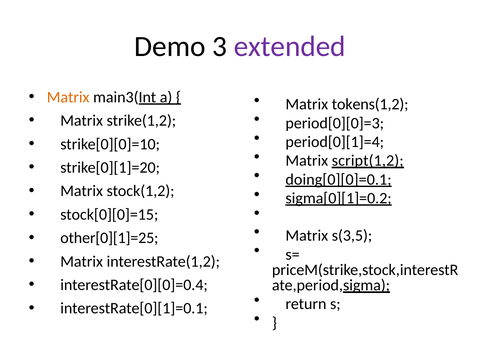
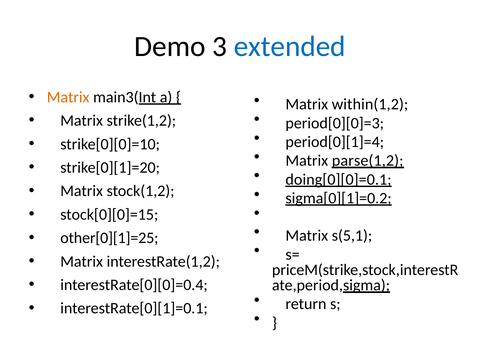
extended colour: purple -> blue
tokens(1,2: tokens(1,2 -> within(1,2
script(1,2: script(1,2 -> parse(1,2
s(3,5: s(3,5 -> s(5,1
